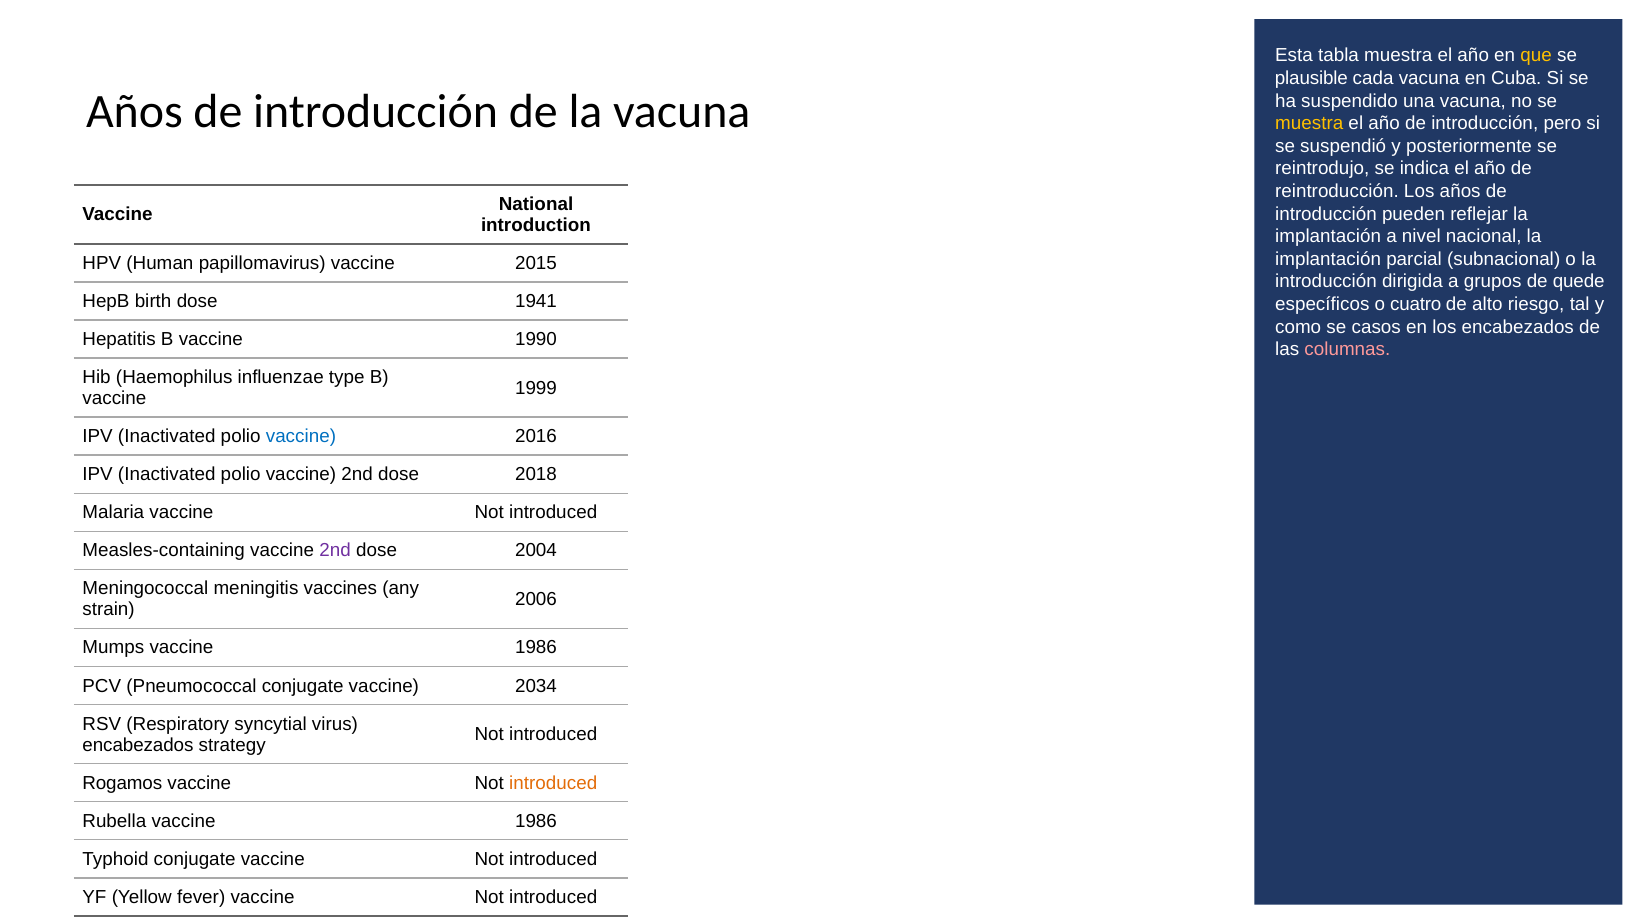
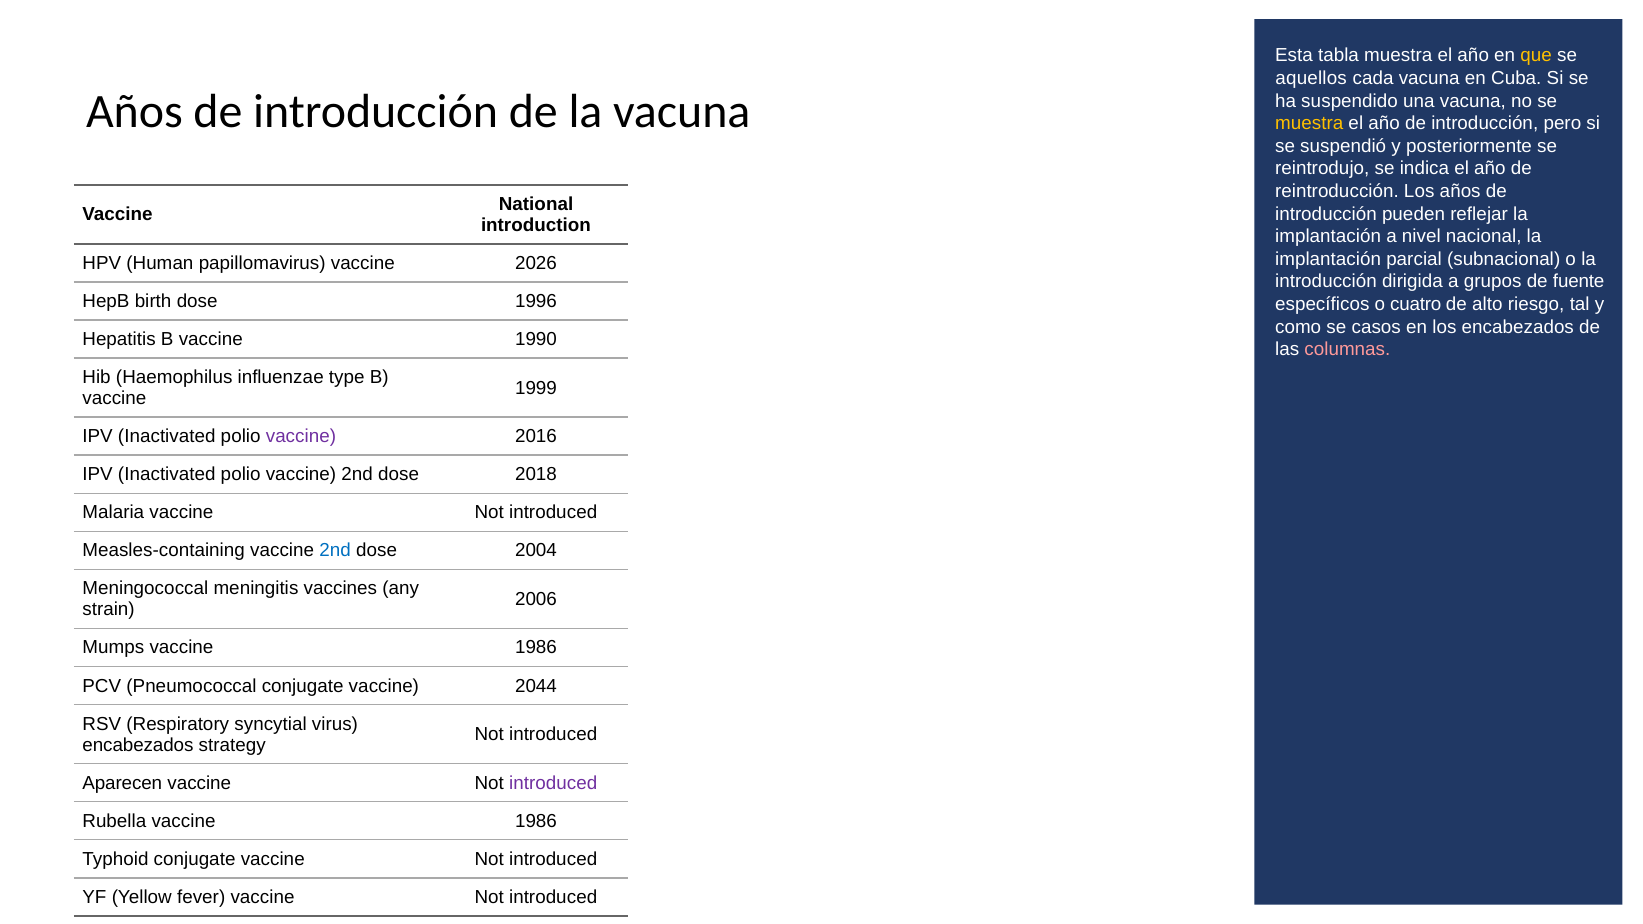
plausible: plausible -> aquellos
2015: 2015 -> 2026
quede: quede -> fuente
1941: 1941 -> 1996
vaccine at (301, 437) colour: blue -> purple
2nd at (335, 551) colour: purple -> blue
2034: 2034 -> 2044
Rogamos: Rogamos -> Aparecen
introduced at (553, 783) colour: orange -> purple
